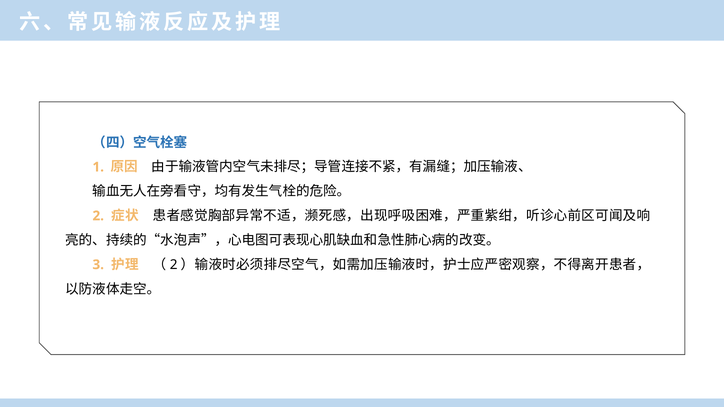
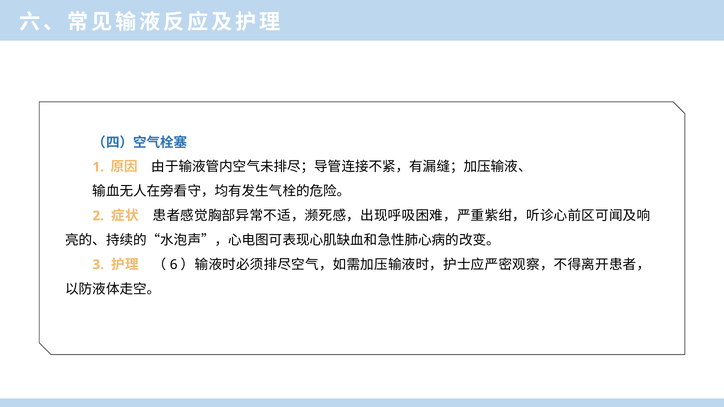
2 at (174, 265): 2 -> 6
